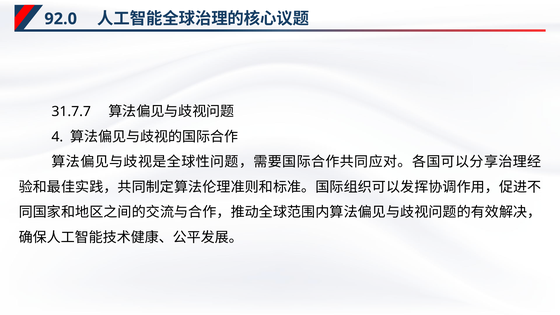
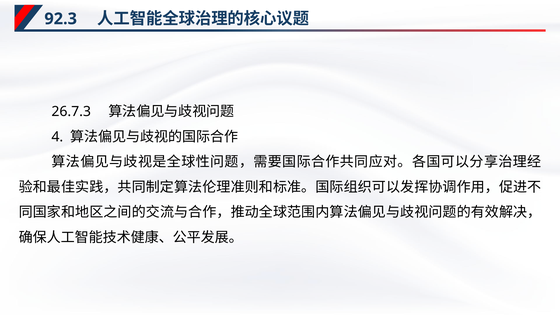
92.0: 92.0 -> 92.3
31.7.7: 31.7.7 -> 26.7.3
